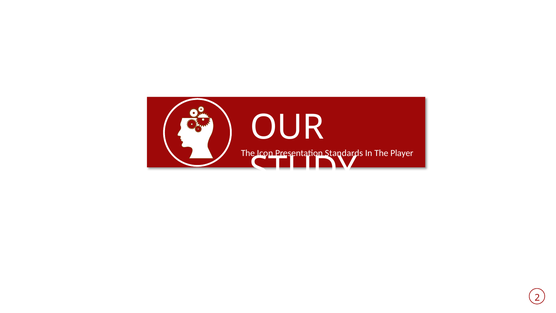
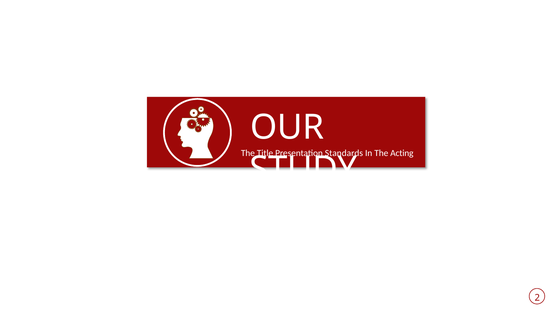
Icon: Icon -> Title
Player: Player -> Acting
